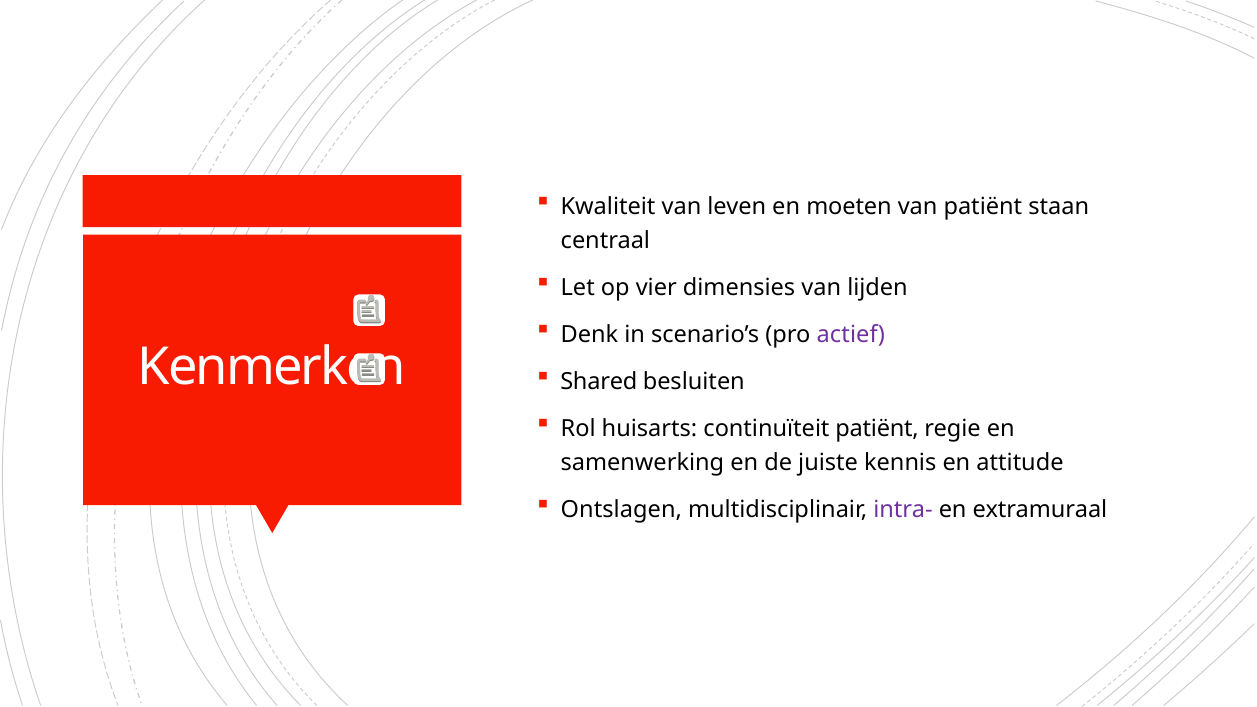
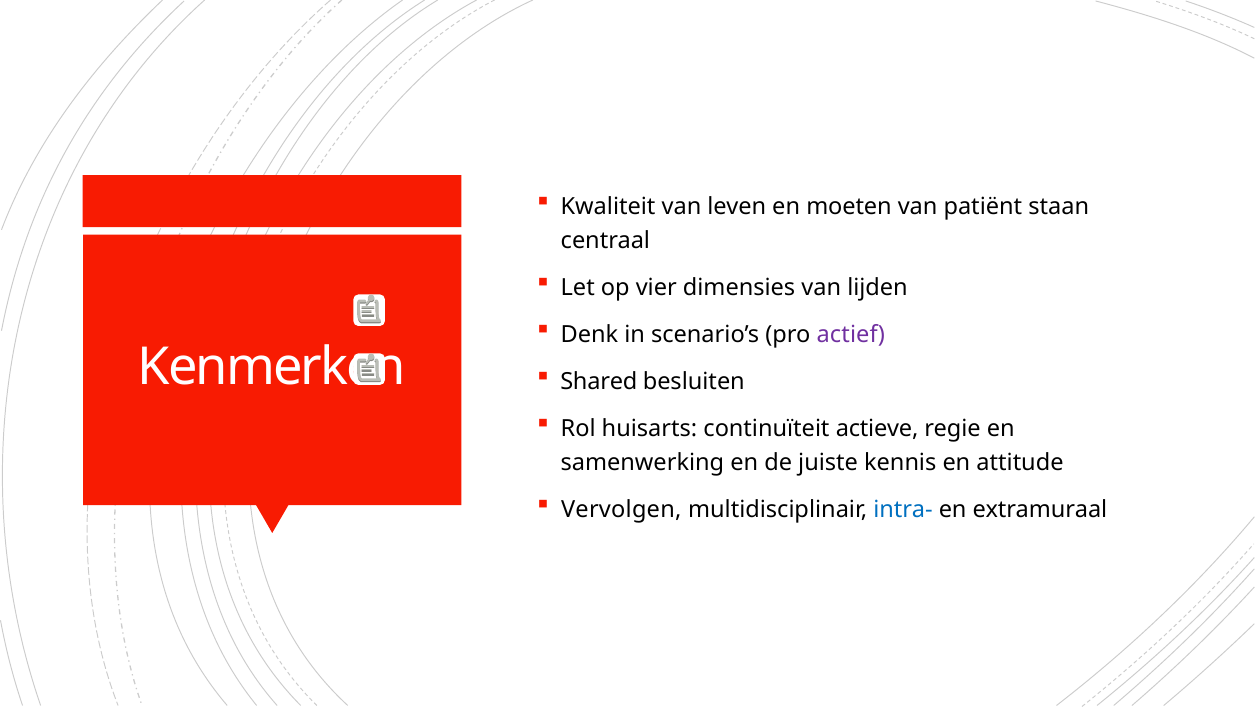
continuïteit patiënt: patiënt -> actieve
Ontslagen: Ontslagen -> Vervolgen
intra- colour: purple -> blue
